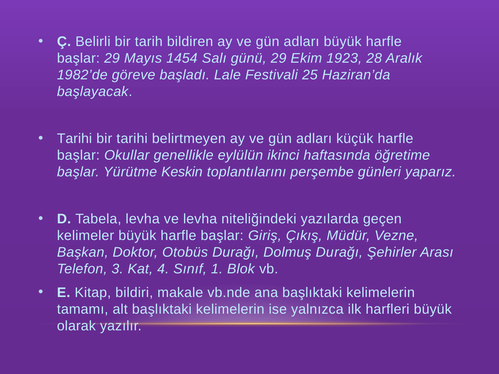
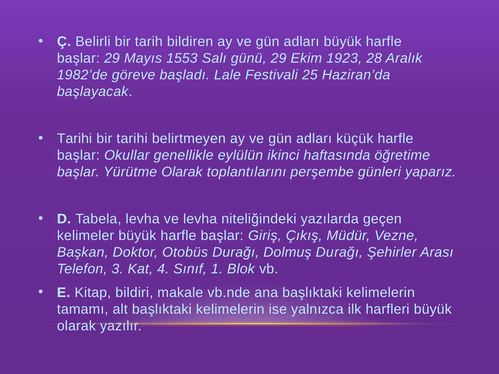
1454: 1454 -> 1553
Yürütme Keskin: Keskin -> Olarak
